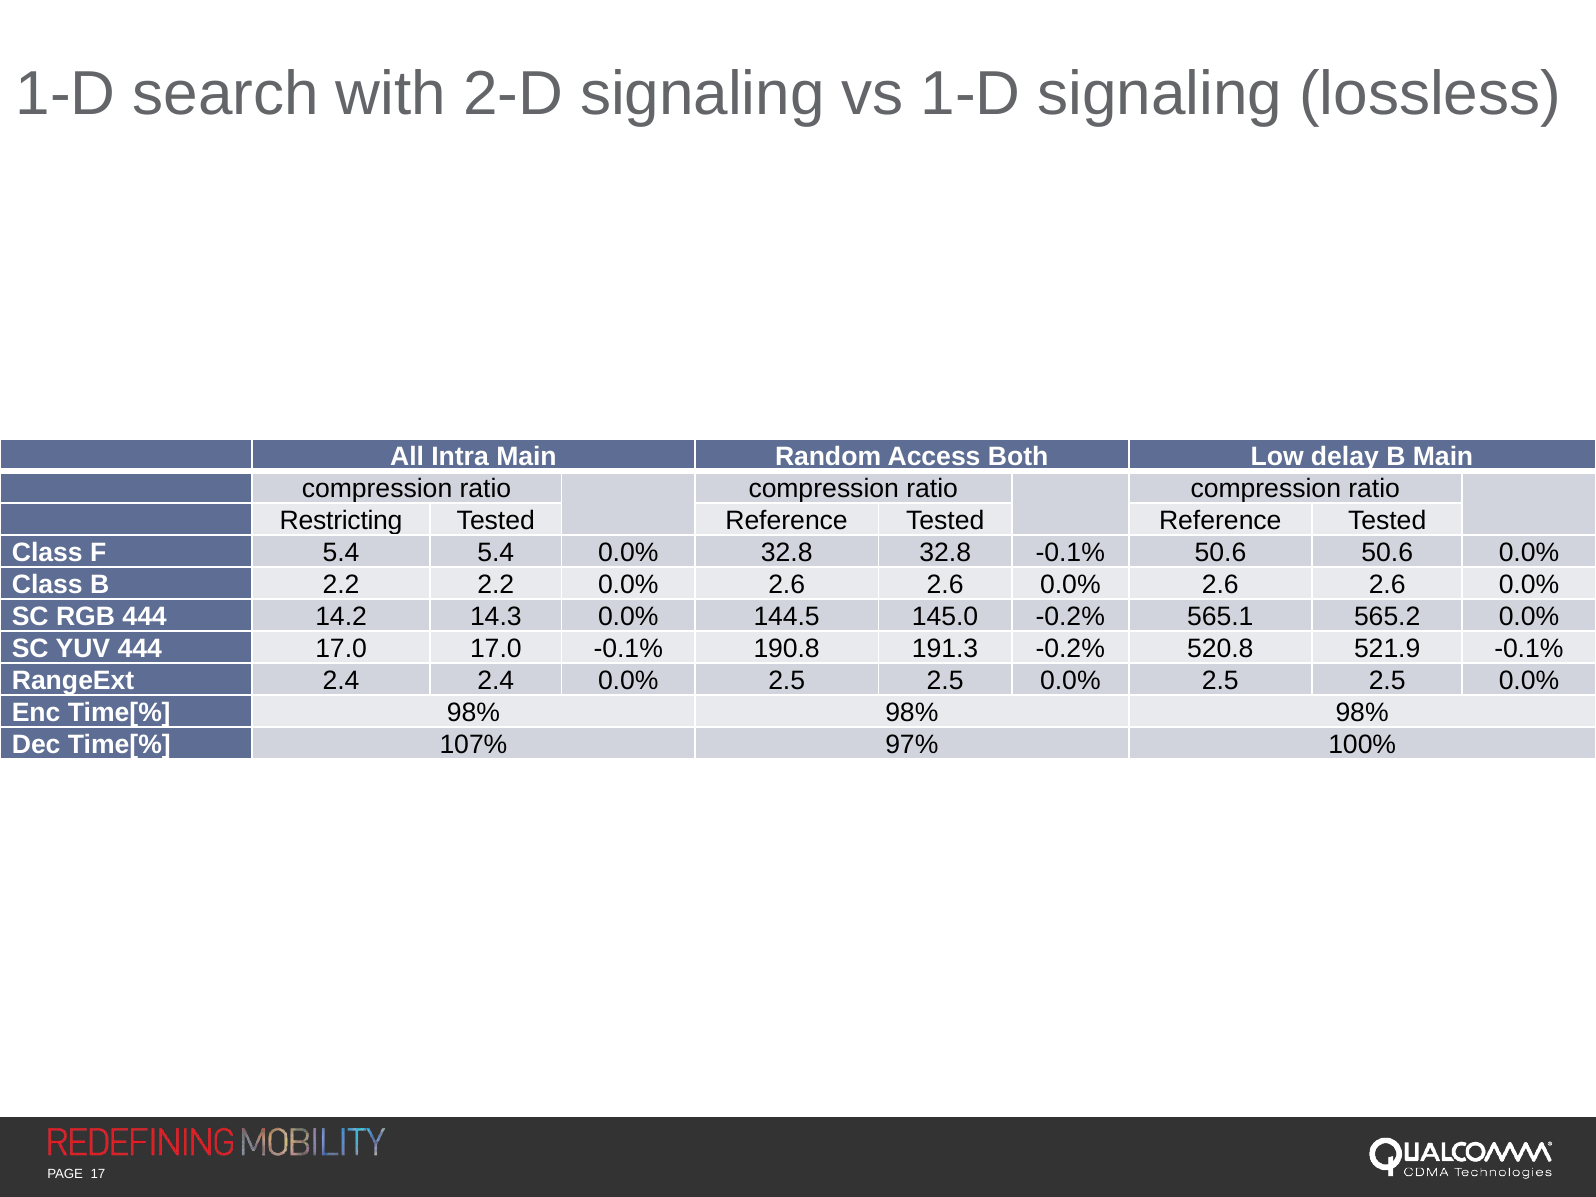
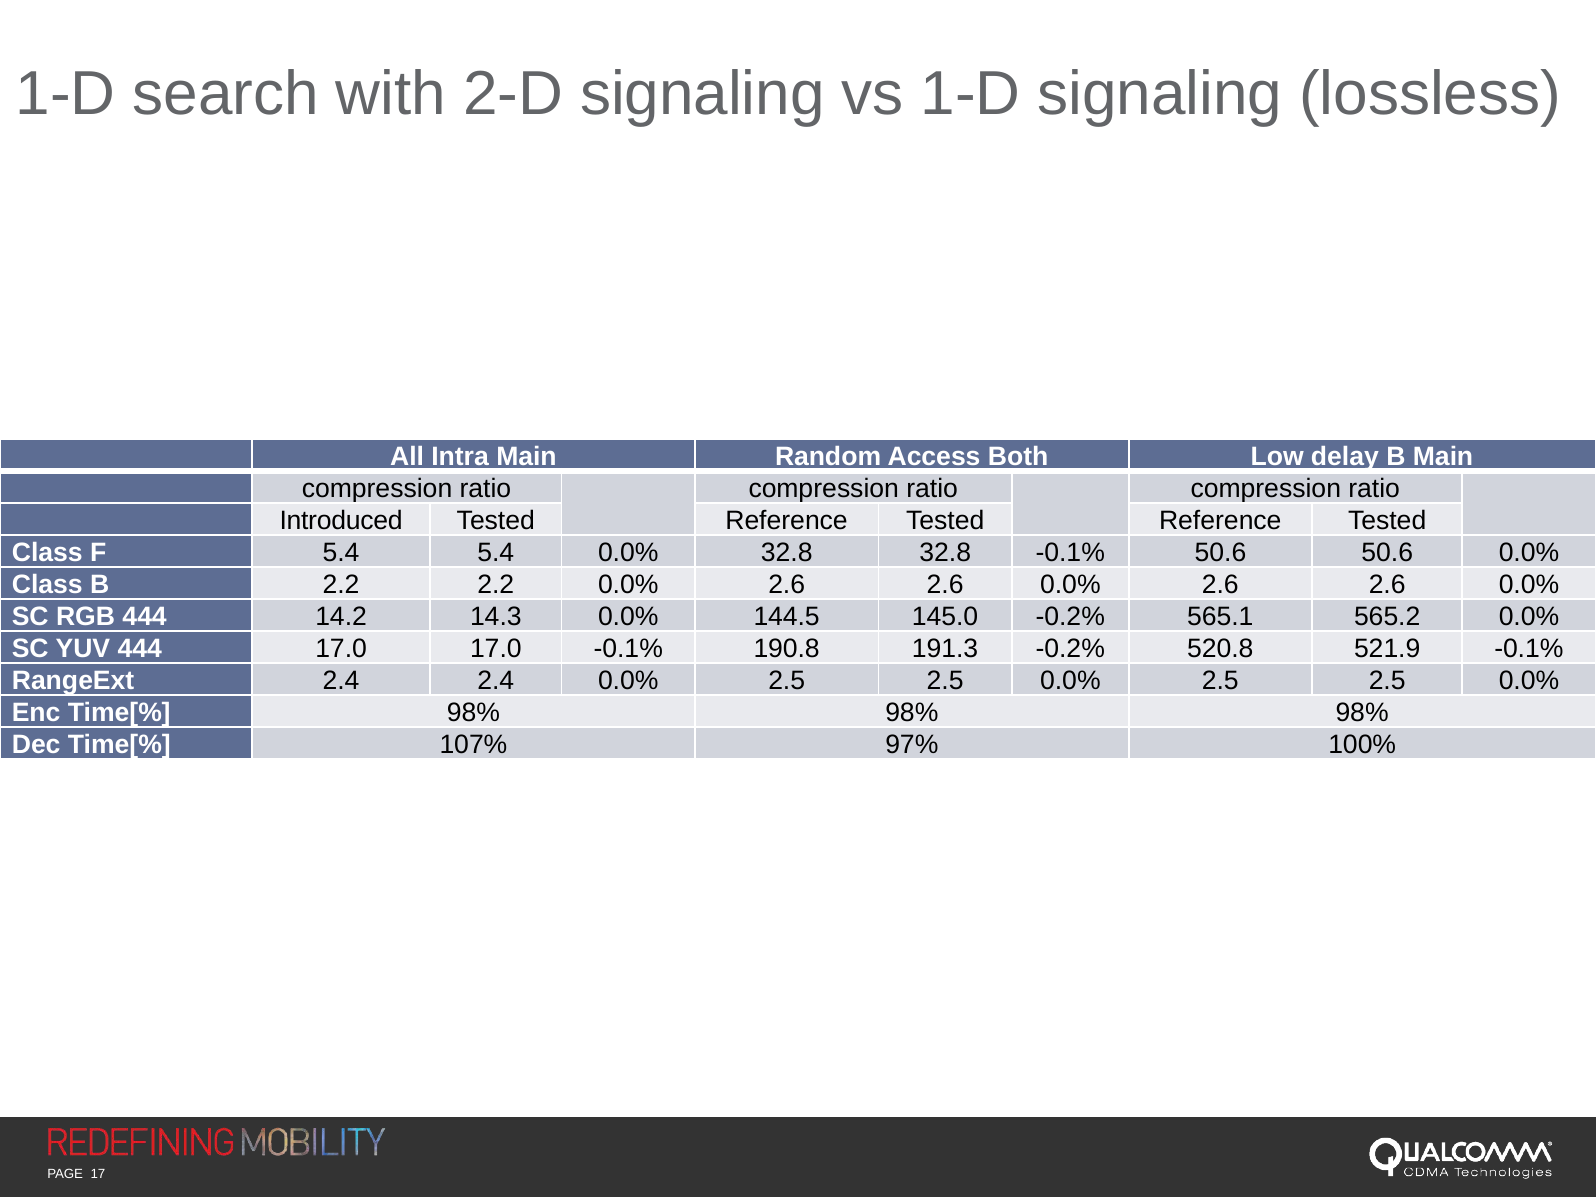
Restricting: Restricting -> Introduced
